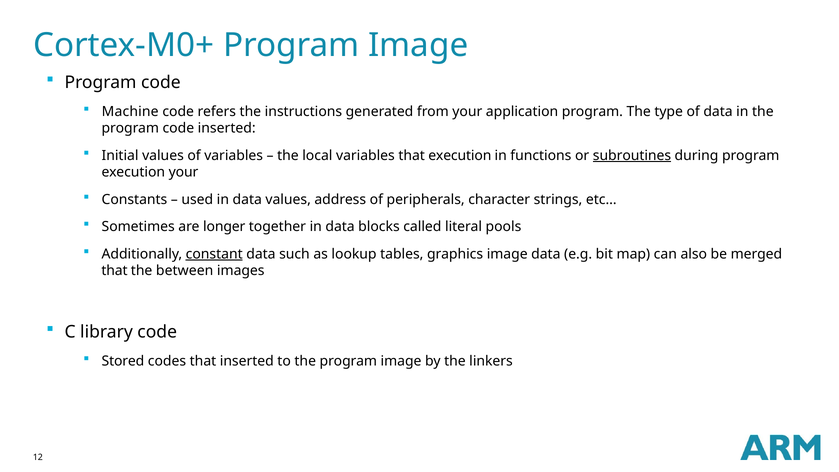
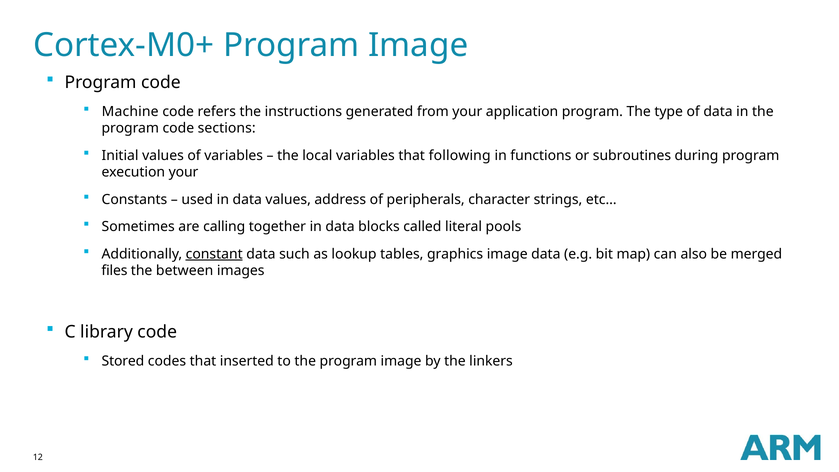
code inserted: inserted -> sections
that execution: execution -> following
subroutines underline: present -> none
longer: longer -> calling
that at (115, 271): that -> files
